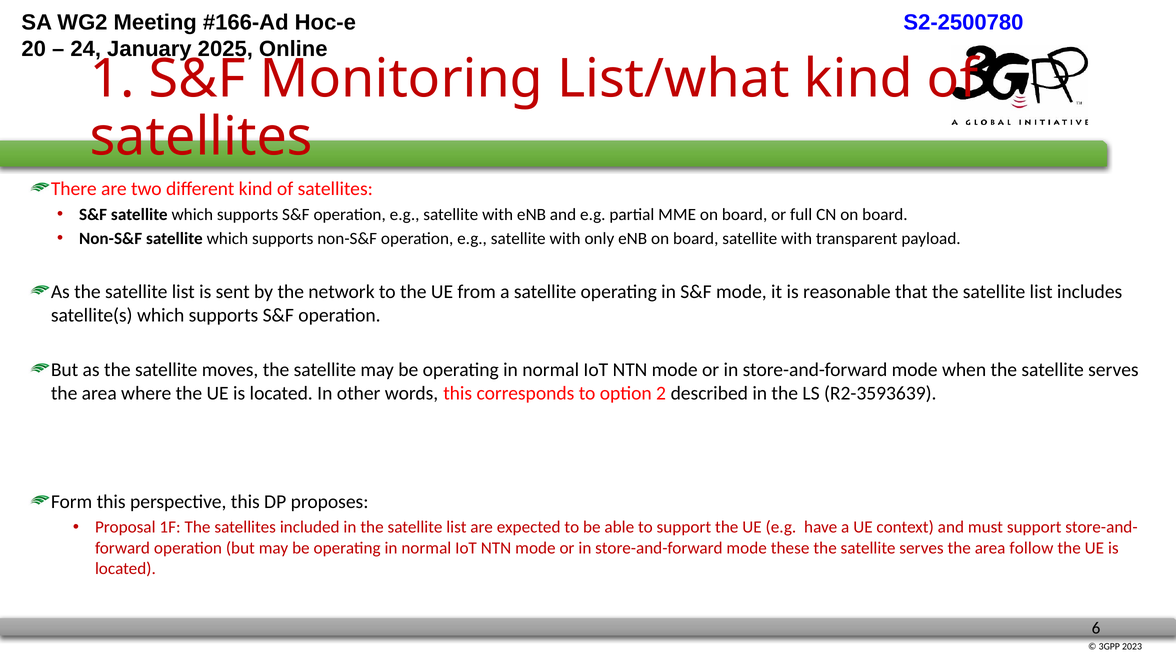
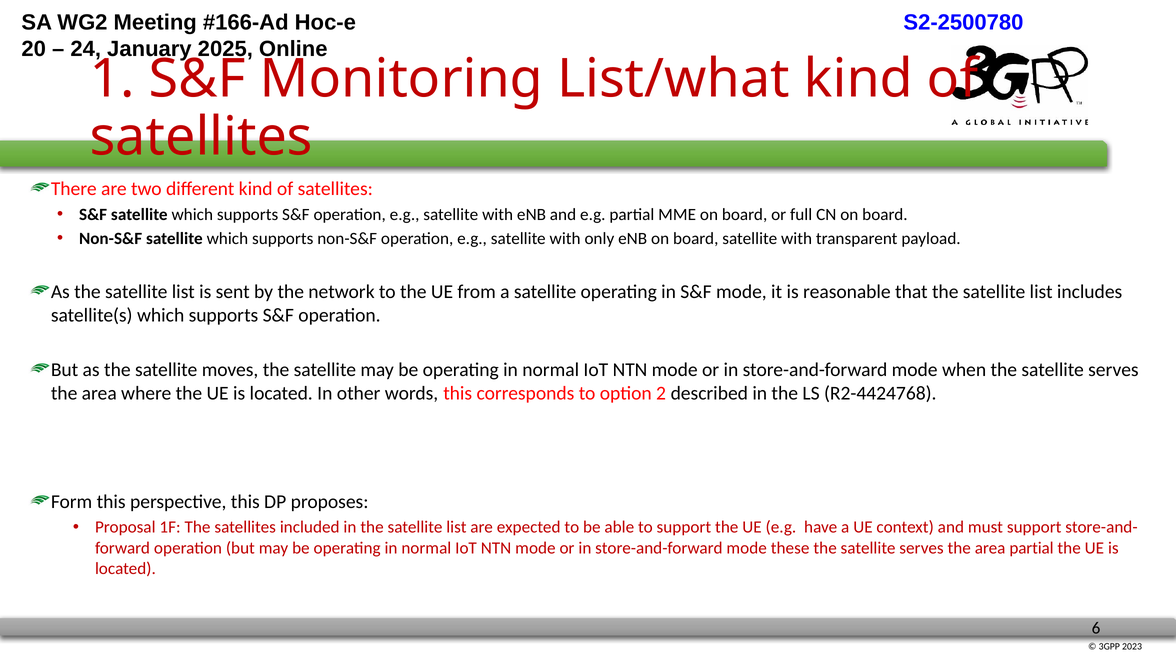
R2-3593639: R2-3593639 -> R2-4424768
area follow: follow -> partial
